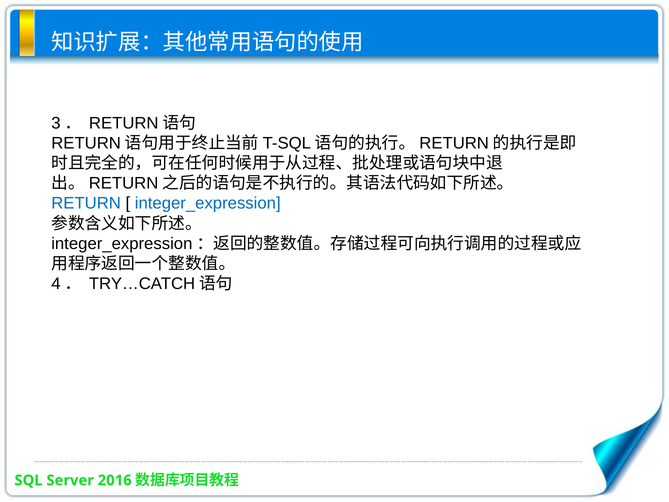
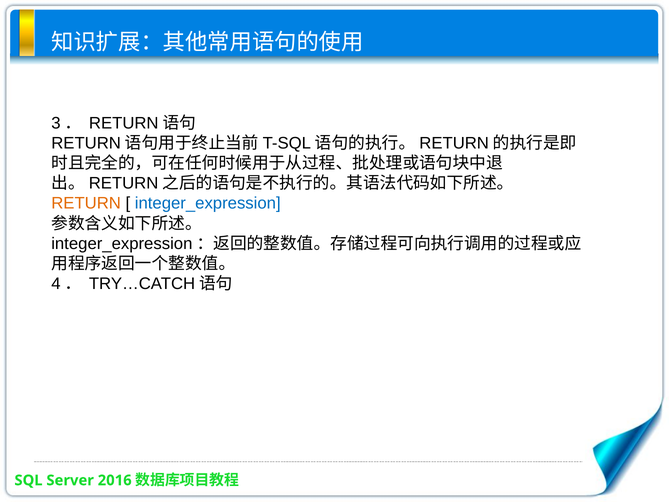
RETURN colour: blue -> orange
